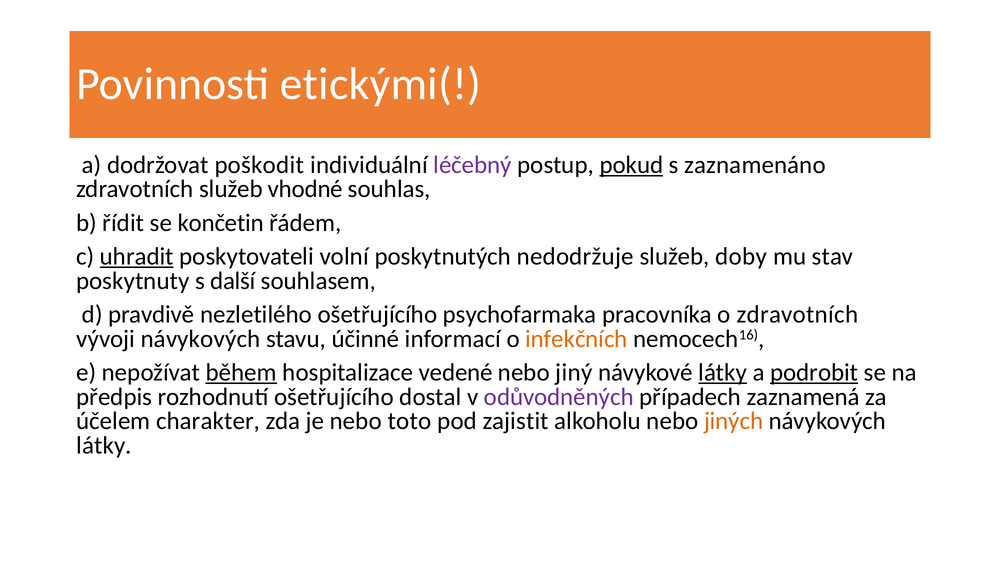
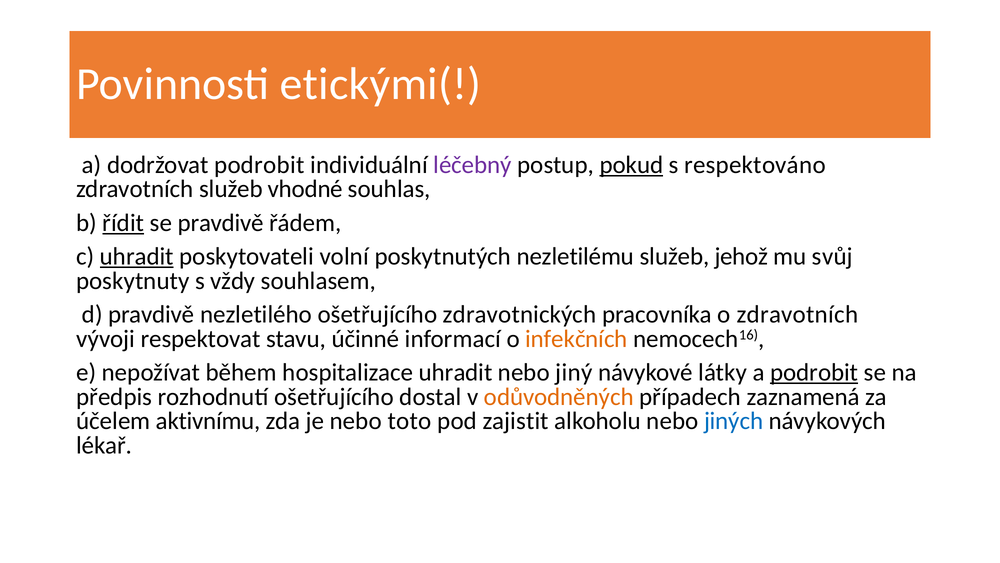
dodržovat poškodit: poškodit -> podrobit
zaznamenáno: zaznamenáno -> respektováno
řídit underline: none -> present
se končetin: končetin -> pravdivě
nedodržuje: nedodržuje -> nezletilému
doby: doby -> jehož
stav: stav -> svůj
další: další -> vždy
psychofarmaka: psychofarmaka -> zdravotnických
vývoji návykových: návykových -> respektovat
během underline: present -> none
hospitalizace vedené: vedené -> uhradit
látky at (723, 372) underline: present -> none
odůvodněných colour: purple -> orange
charakter: charakter -> aktivnímu
jiných colour: orange -> blue
látky at (104, 445): látky -> lékař
